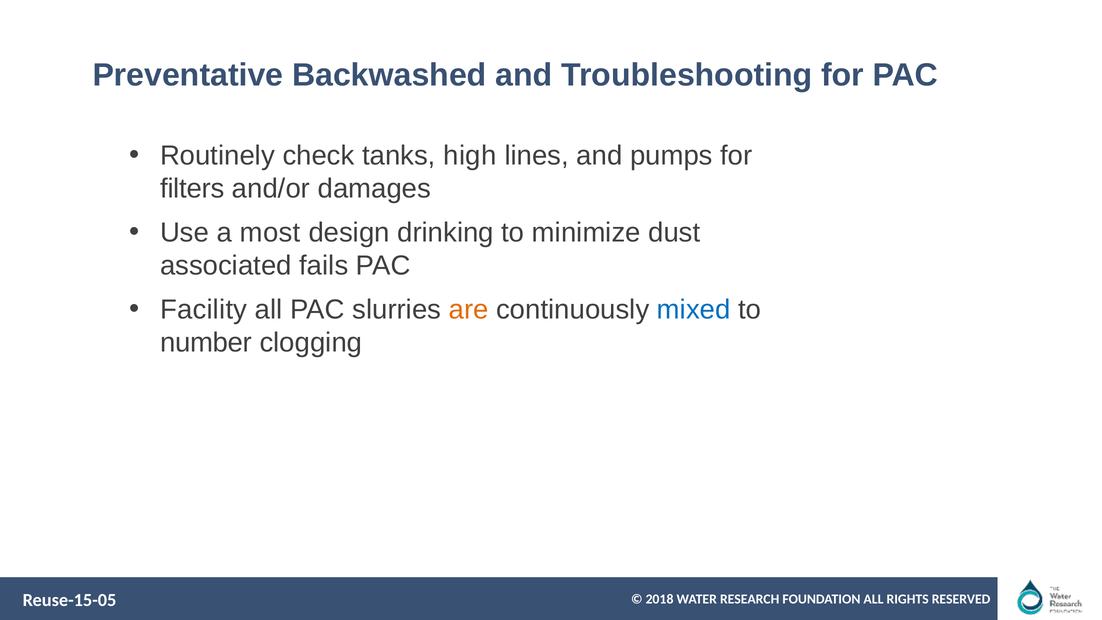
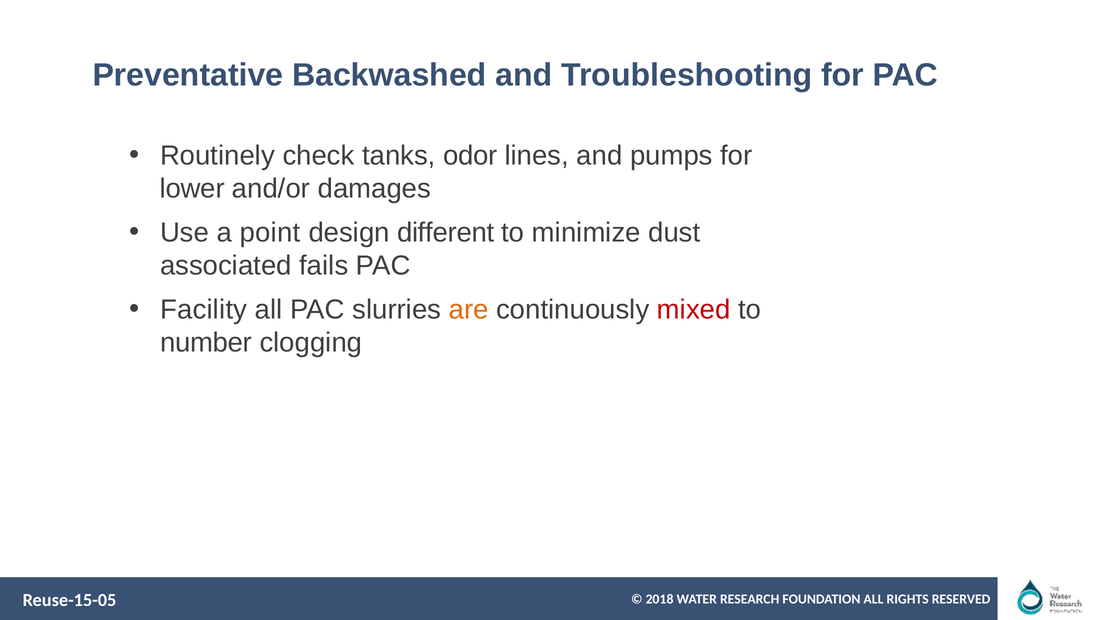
high: high -> odor
filters: filters -> lower
most: most -> point
drinking: drinking -> different
mixed colour: blue -> red
